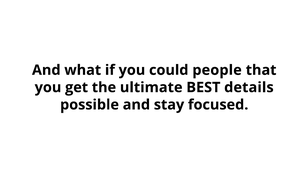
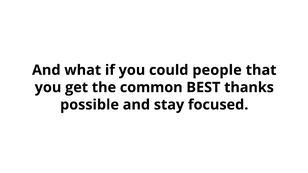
ultimate: ultimate -> common
details: details -> thanks
